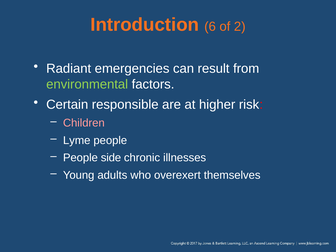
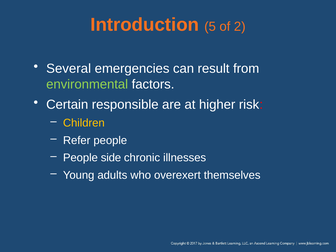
6: 6 -> 5
Radiant: Radiant -> Several
Children colour: pink -> yellow
Lyme: Lyme -> Refer
